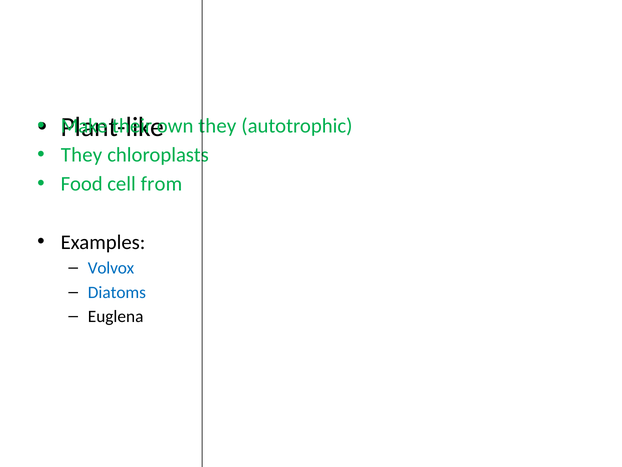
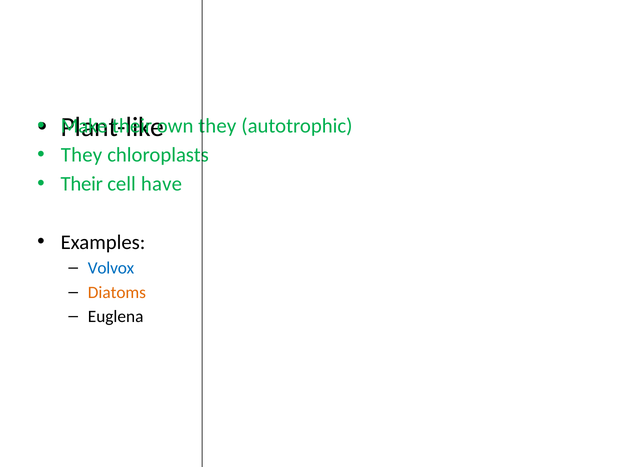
Food at (82, 184): Food -> Their
from: from -> have
Diatoms colour: blue -> orange
